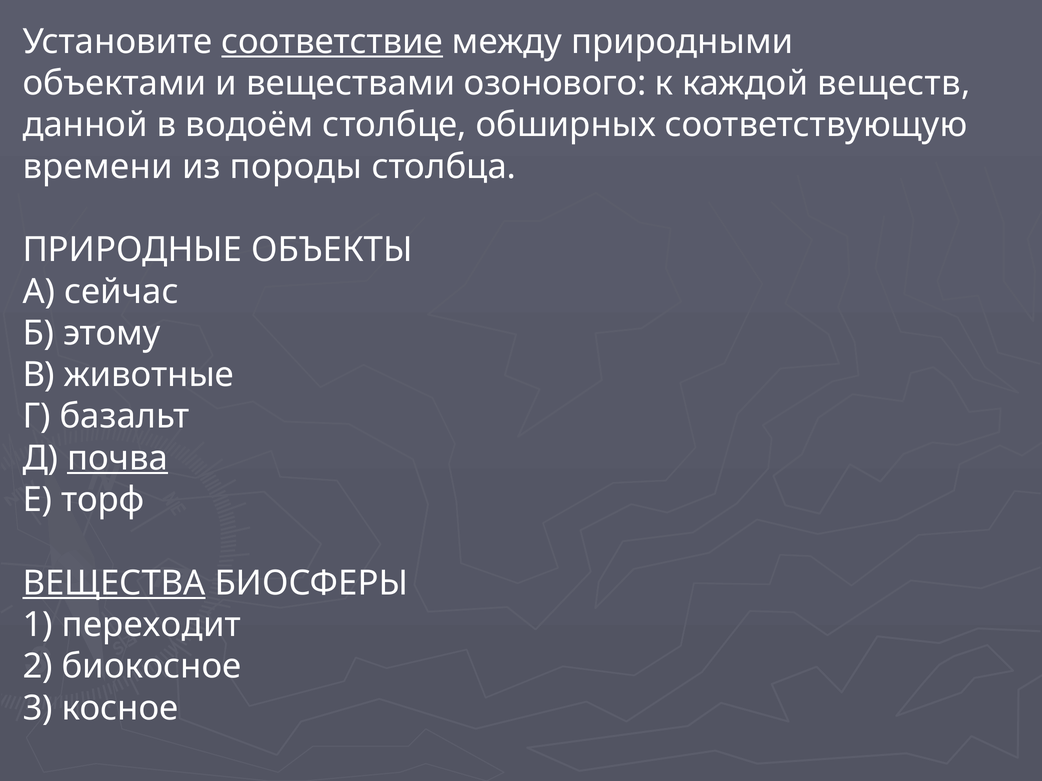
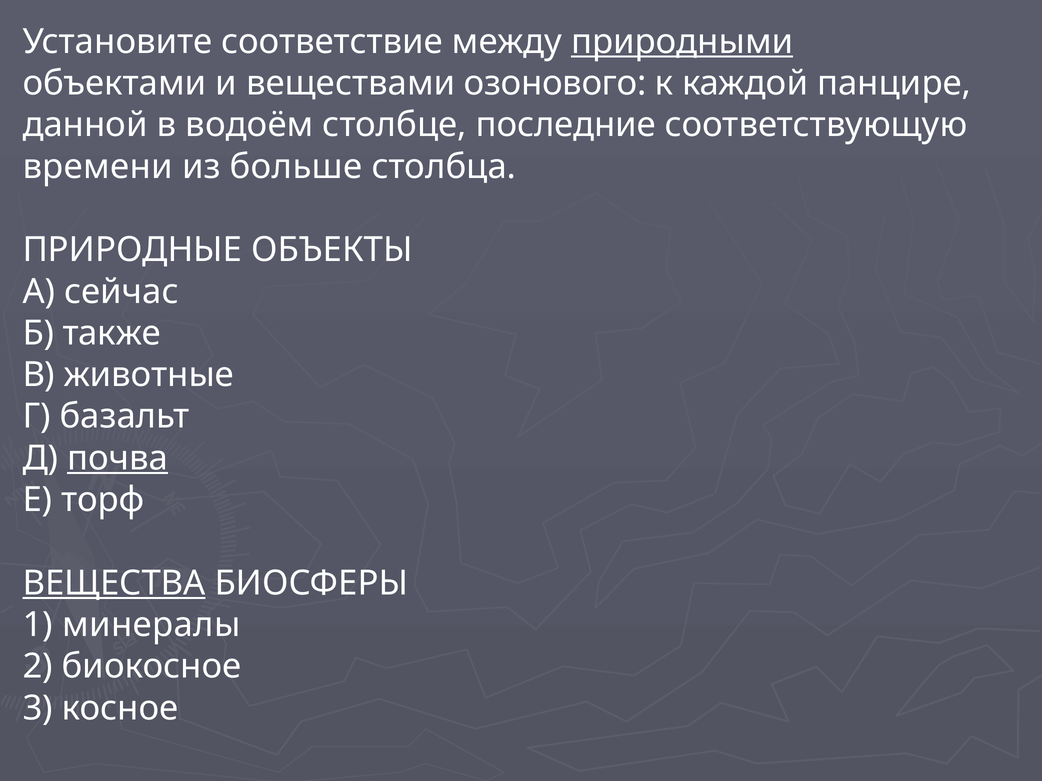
соответствие underline: present -> none
природными underline: none -> present
веществ: веществ -> панцире
обширных: обширных -> последние
породы: породы -> больше
этому: этому -> также
переходит: переходит -> минералы
